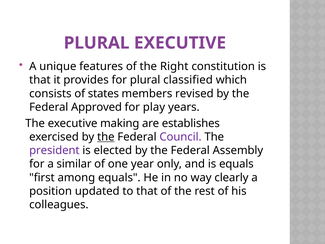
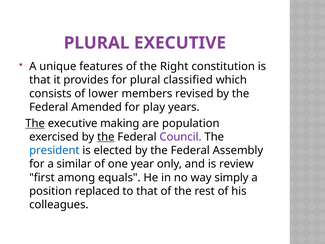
states: states -> lower
Approved: Approved -> Amended
The at (35, 123) underline: none -> present
establishes: establishes -> population
president colour: purple -> blue
is equals: equals -> review
clearly: clearly -> simply
updated: updated -> replaced
